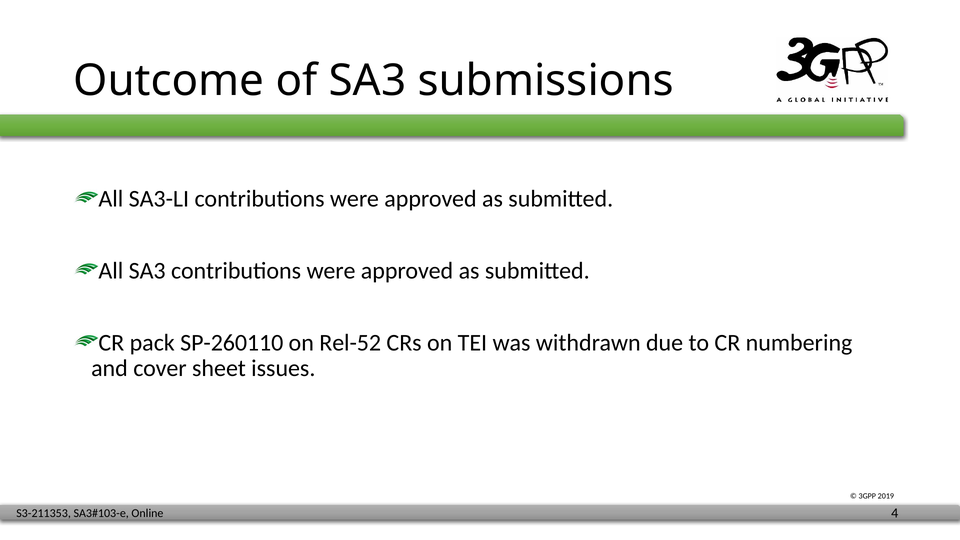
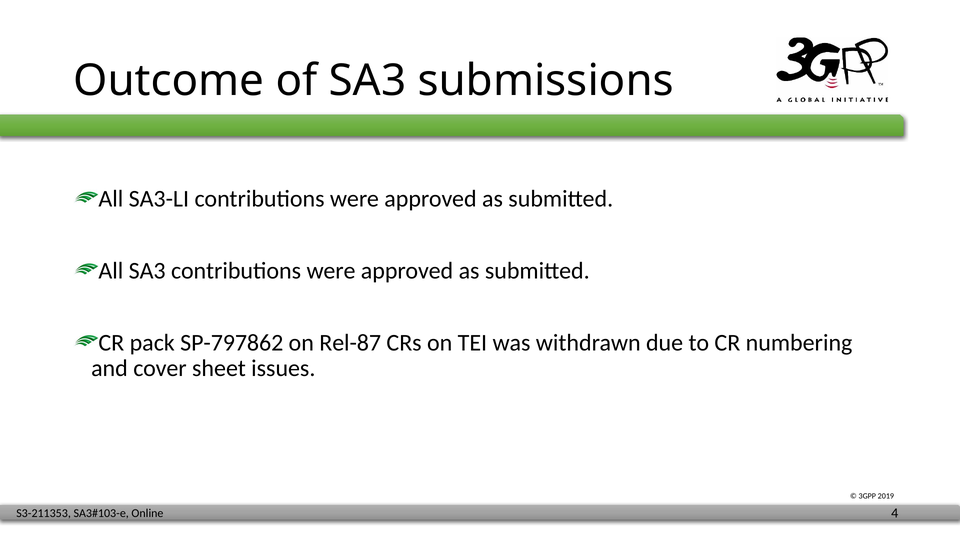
SP-260110: SP-260110 -> SP-797862
Rel-52: Rel-52 -> Rel-87
